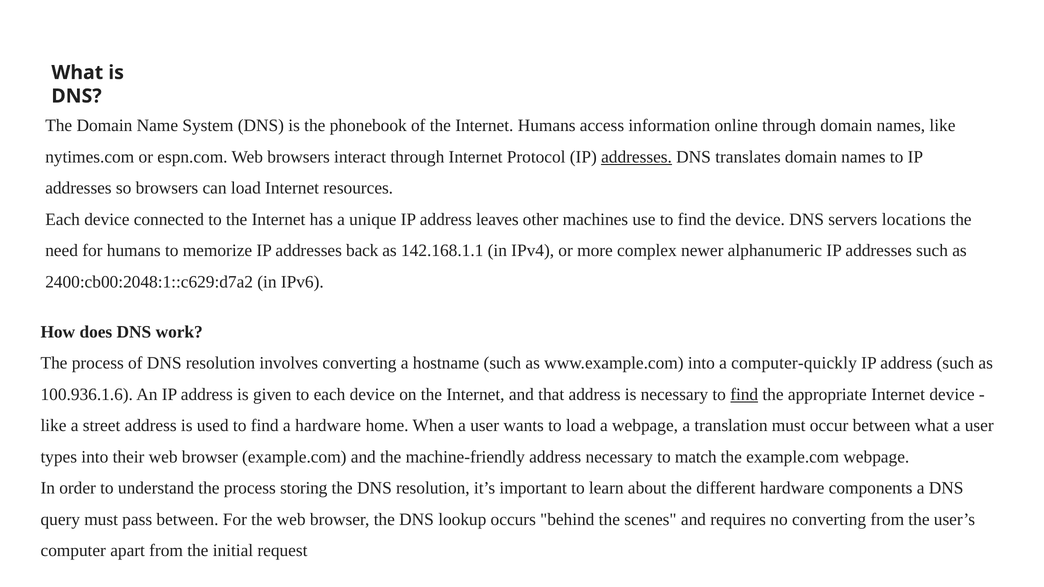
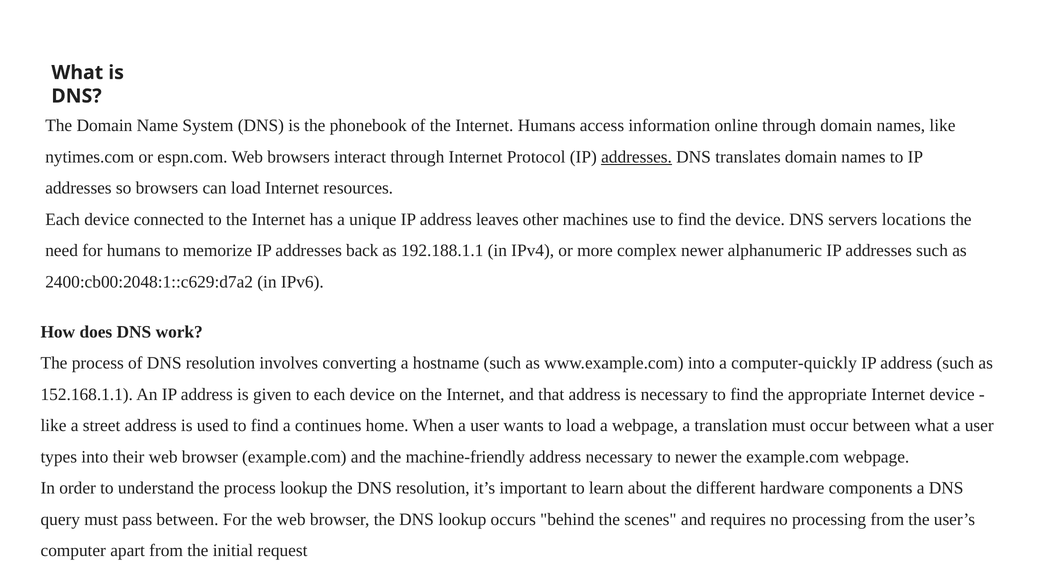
142.168.1.1: 142.168.1.1 -> 192.188.1.1
100.936.1.6: 100.936.1.6 -> 152.168.1.1
find at (744, 395) underline: present -> none
a hardware: hardware -> continues
to match: match -> newer
process storing: storing -> lookup
no converting: converting -> processing
